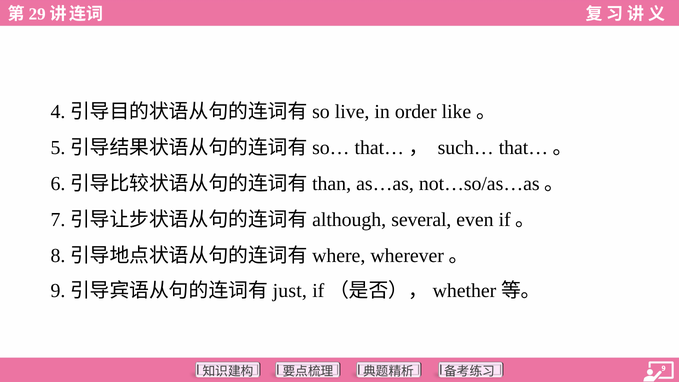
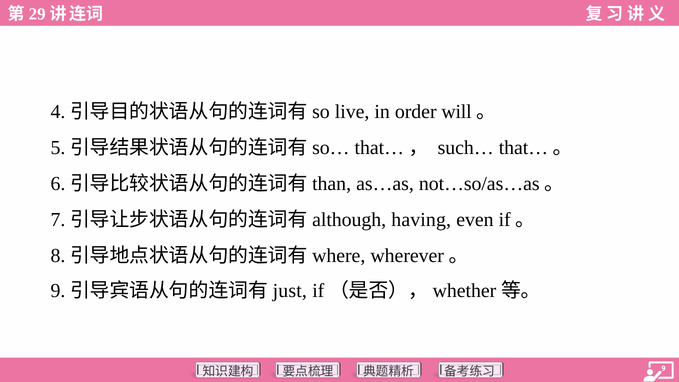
like: like -> will
several: several -> having
